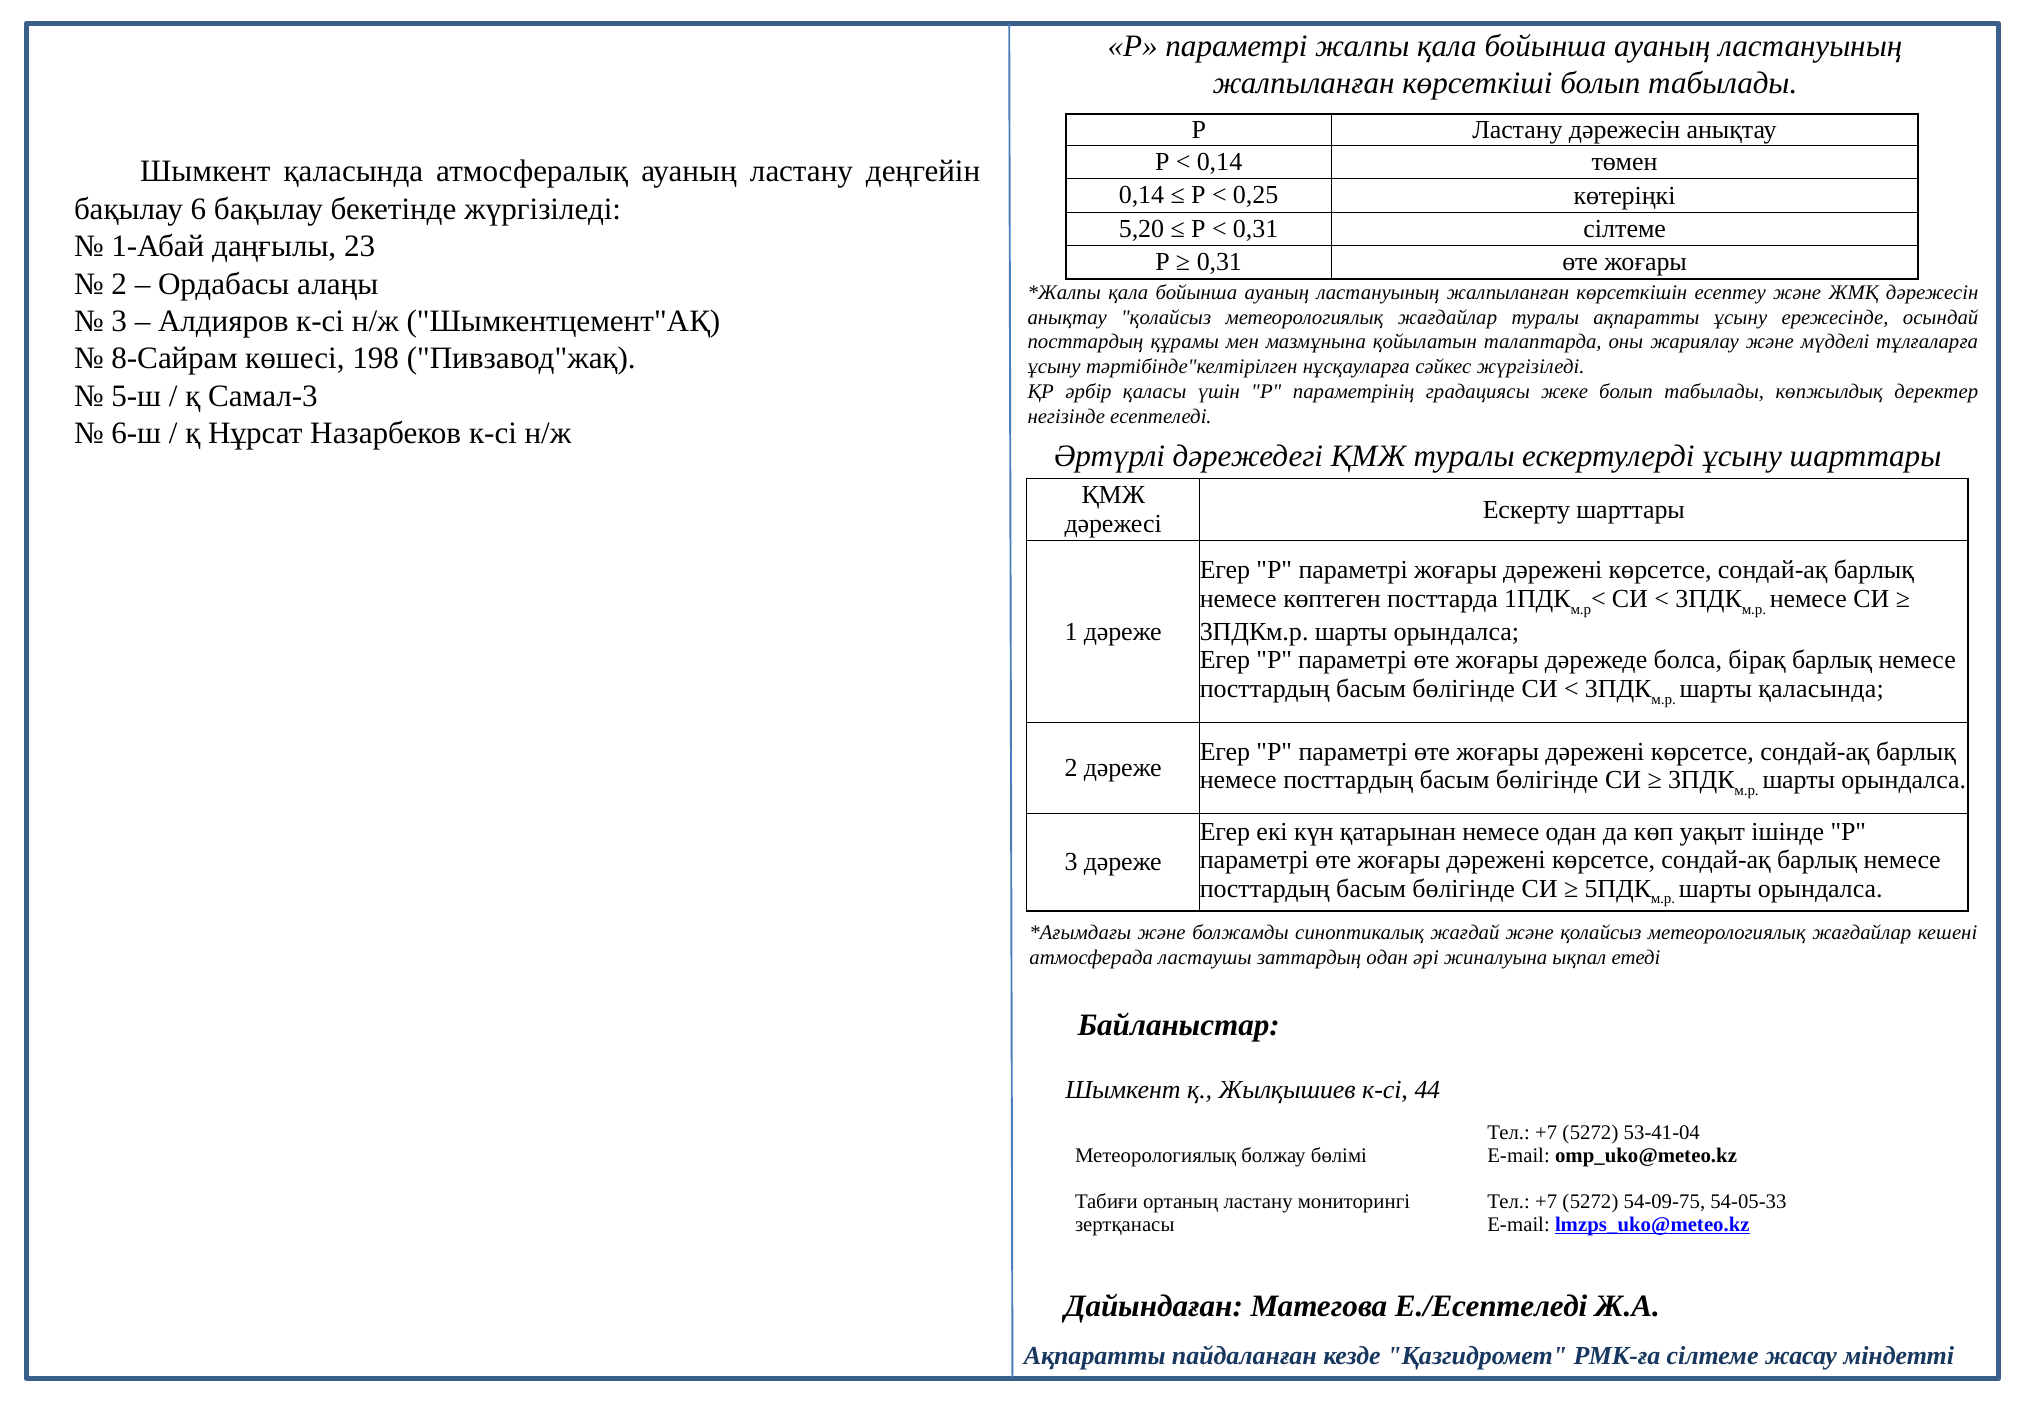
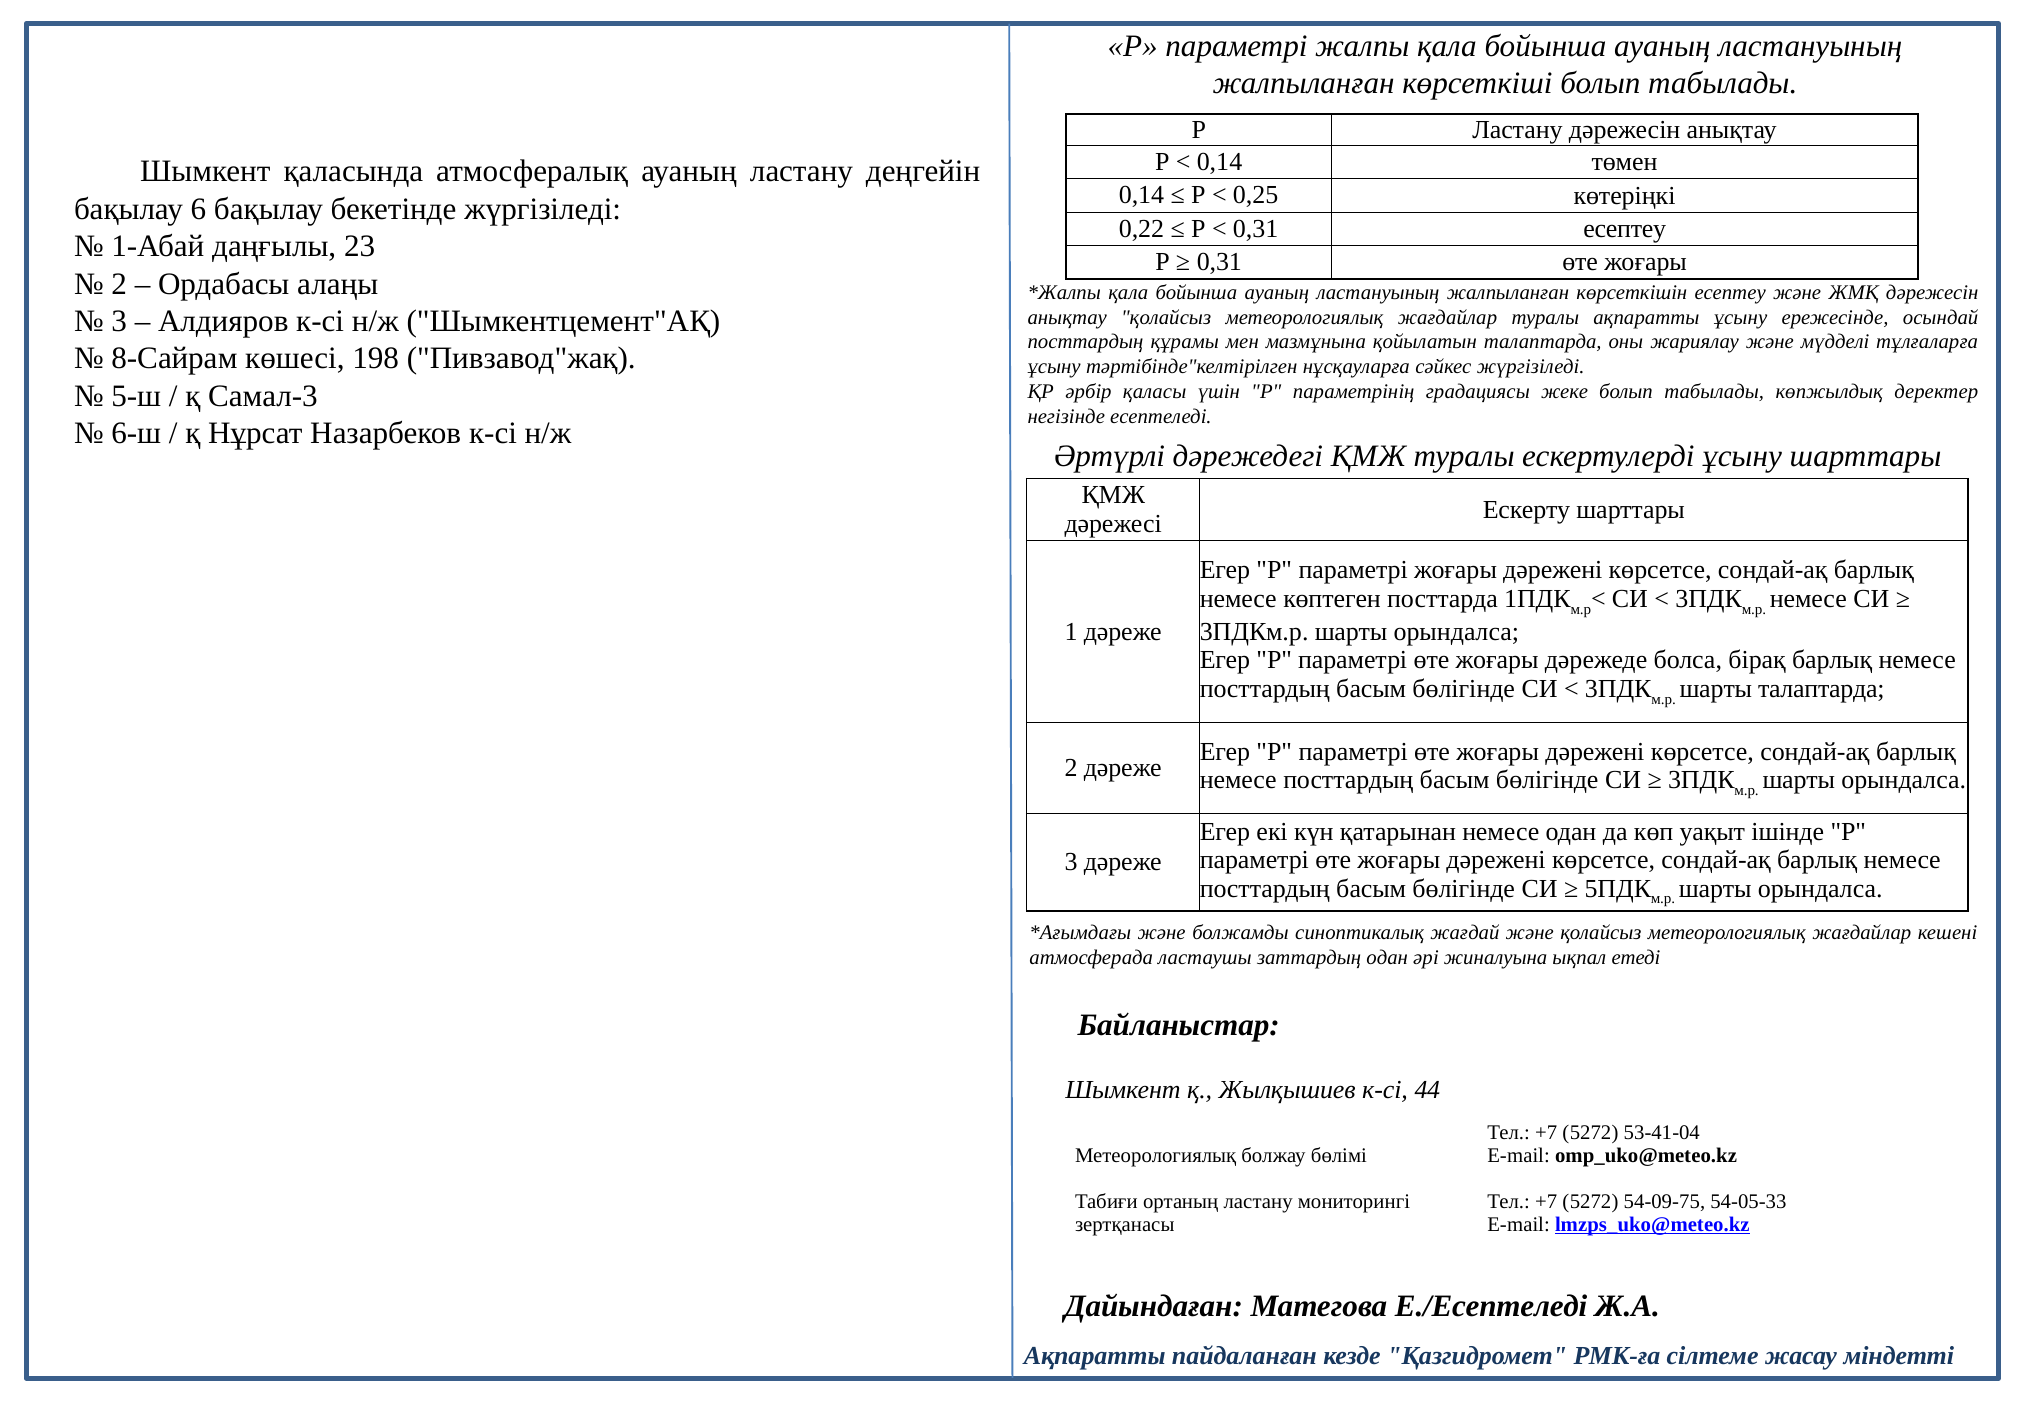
5,20: 5,20 -> 0,22
0,31 сілтеме: сілтеме -> есептеу
шарты қаласында: қаласында -> талаптарда
